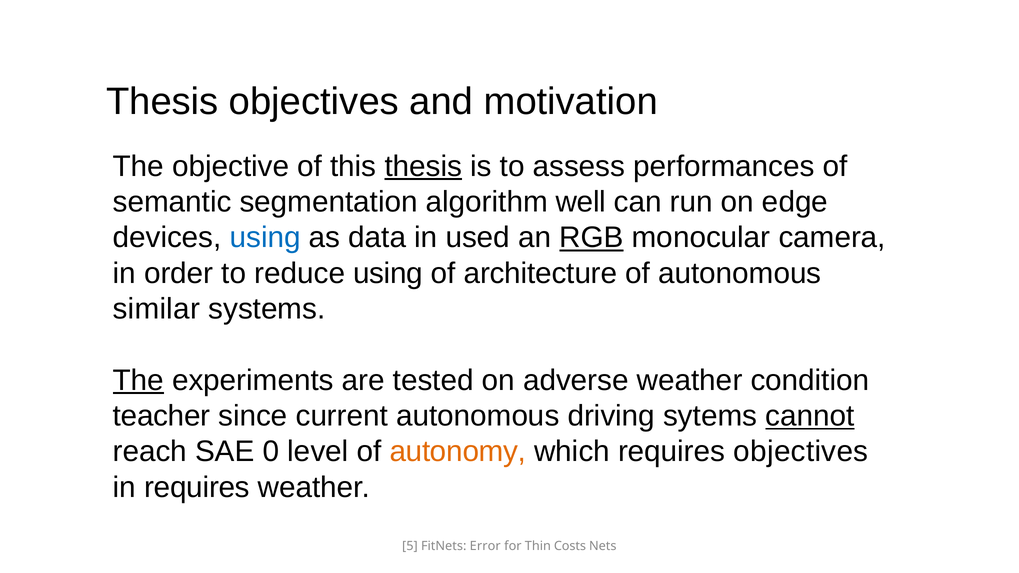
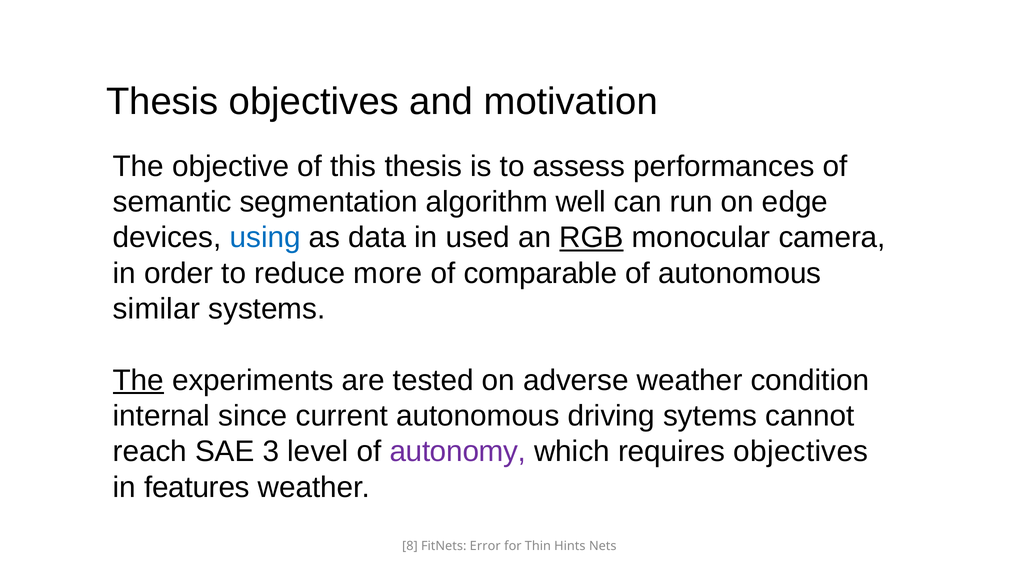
thesis at (423, 166) underline: present -> none
reduce using: using -> more
architecture: architecture -> comparable
teacher: teacher -> internal
cannot underline: present -> none
0: 0 -> 3
autonomy colour: orange -> purple
in requires: requires -> features
5: 5 -> 8
Costs: Costs -> Hints
